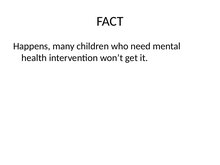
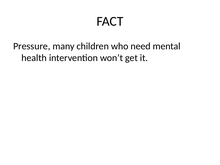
Happens: Happens -> Pressure
